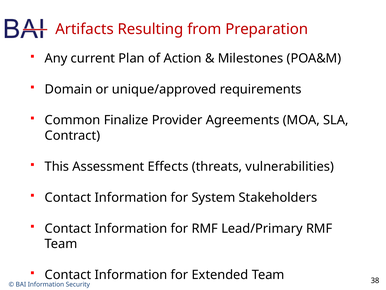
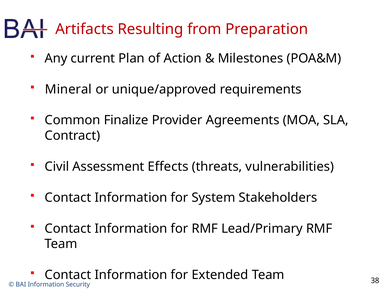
Domain: Domain -> Mineral
This: This -> Civil
